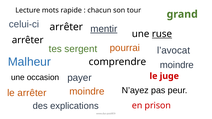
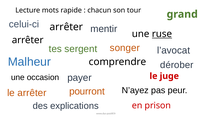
mentir underline: present -> none
pourrai: pourrai -> songer
moindre at (177, 65): moindre -> dérober
moindre at (87, 92): moindre -> pourront
